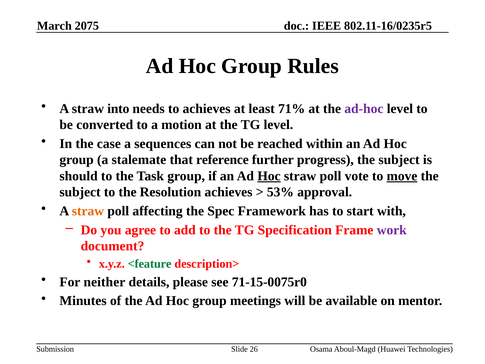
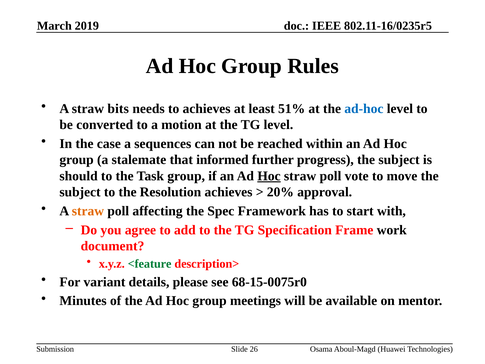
2075: 2075 -> 2019
into: into -> bits
71%: 71% -> 51%
ad-hoc colour: purple -> blue
reference: reference -> informed
move underline: present -> none
53%: 53% -> 20%
work colour: purple -> black
neither: neither -> variant
71-15-0075r0: 71-15-0075r0 -> 68-15-0075r0
